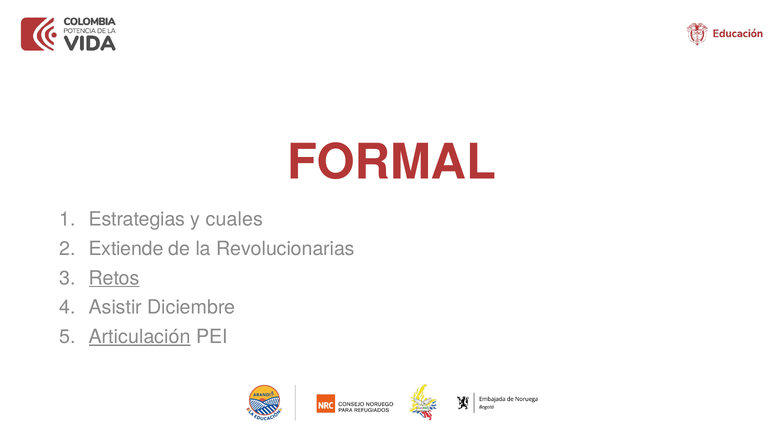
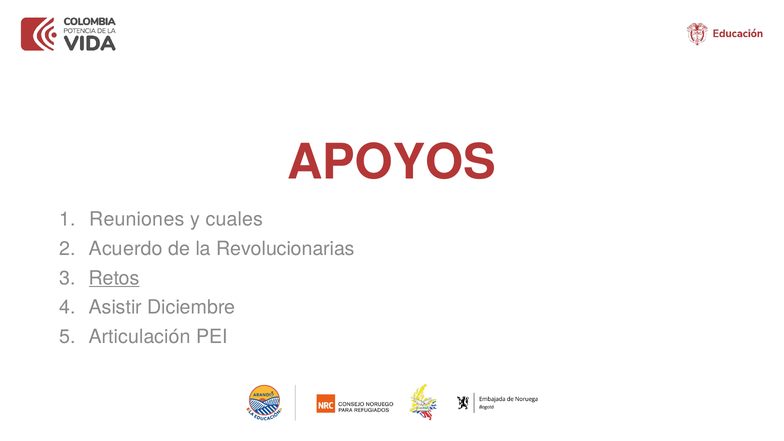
FORMAL: FORMAL -> APOYOS
Estrategias: Estrategias -> Reuniones
Extiende: Extiende -> Acuerdo
Articulación underline: present -> none
